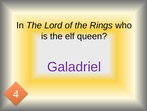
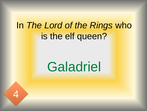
Galadriel colour: purple -> green
